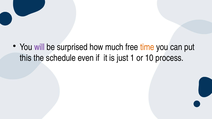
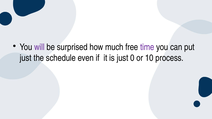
time colour: orange -> purple
this at (26, 58): this -> just
1: 1 -> 0
